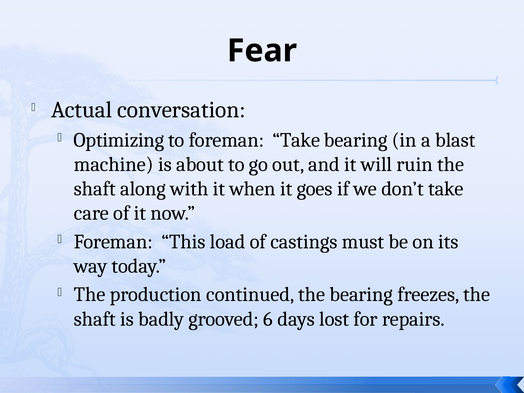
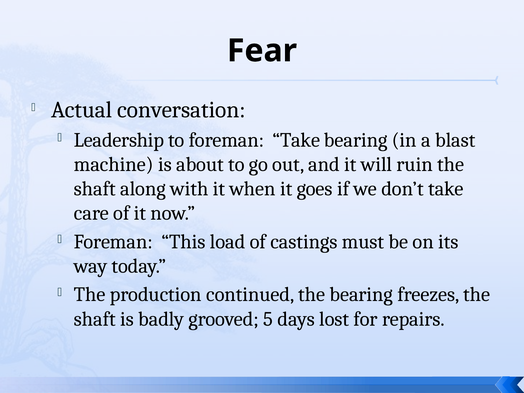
Optimizing: Optimizing -> Leadership
6: 6 -> 5
